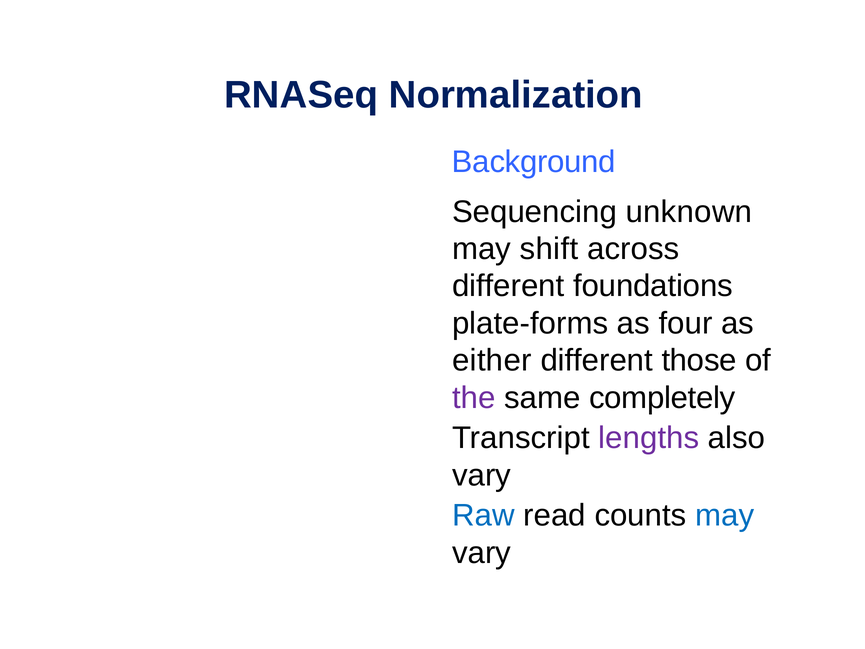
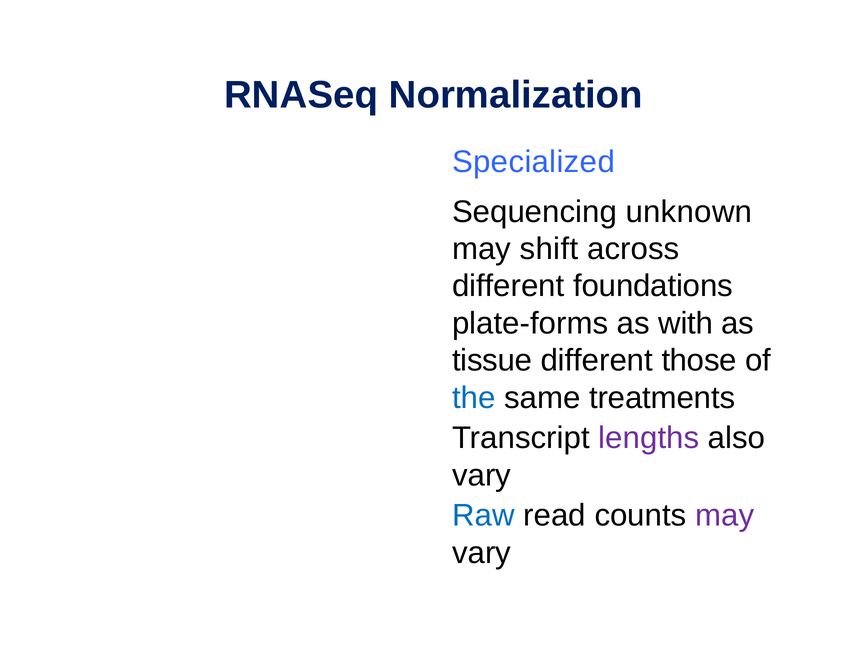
Background: Background -> Specialized
four: four -> with
either: either -> tissue
the colour: purple -> blue
completely: completely -> treatments
may at (725, 515) colour: blue -> purple
